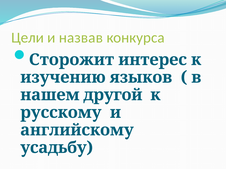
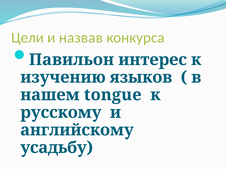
Сторожит: Сторожит -> Павильон
другой: другой -> tongue
